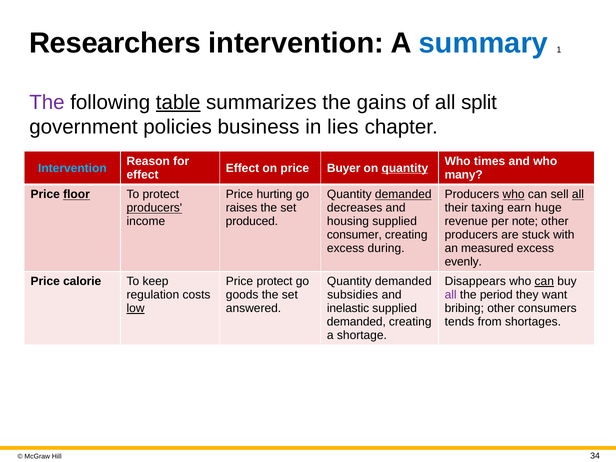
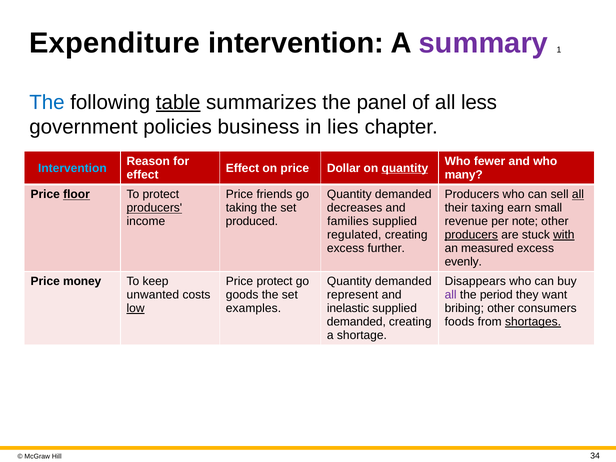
Researchers: Researchers -> Expenditure
summary colour: blue -> purple
The at (47, 102) colour: purple -> blue
gains: gains -> panel
split: split -> less
times: times -> fewer
Buyer: Buyer -> Dollar
hurting: hurting -> friends
demanded at (403, 195) underline: present -> none
who at (514, 195) underline: present -> none
raises: raises -> taking
huge: huge -> small
housing: housing -> families
consumer: consumer -> regulated
producers at (471, 235) underline: none -> present
with underline: none -> present
during: during -> further
calorie: calorie -> money
can at (544, 281) underline: present -> none
regulation: regulation -> unwanted
subsidies: subsidies -> represent
answered: answered -> examples
tends: tends -> foods
shortages underline: none -> present
